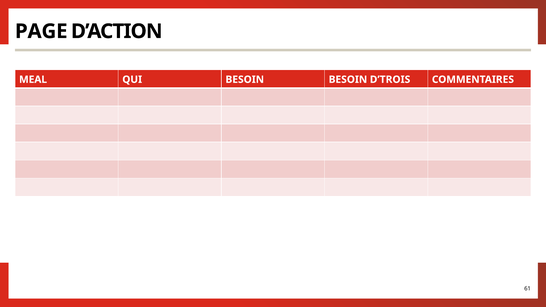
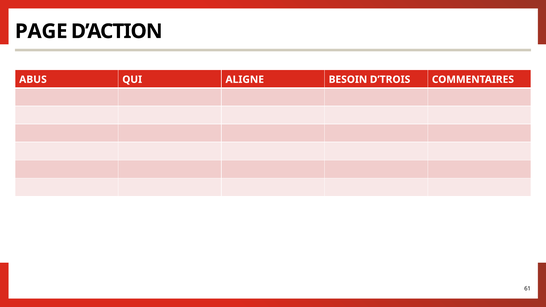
MEAL: MEAL -> ABUS
QUI BESOIN: BESOIN -> ALIGNE
